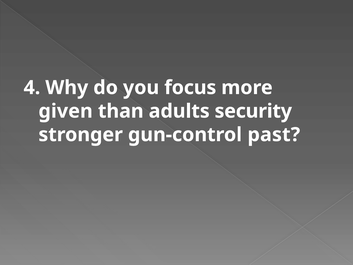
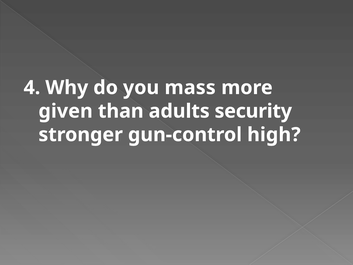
focus: focus -> mass
past: past -> high
